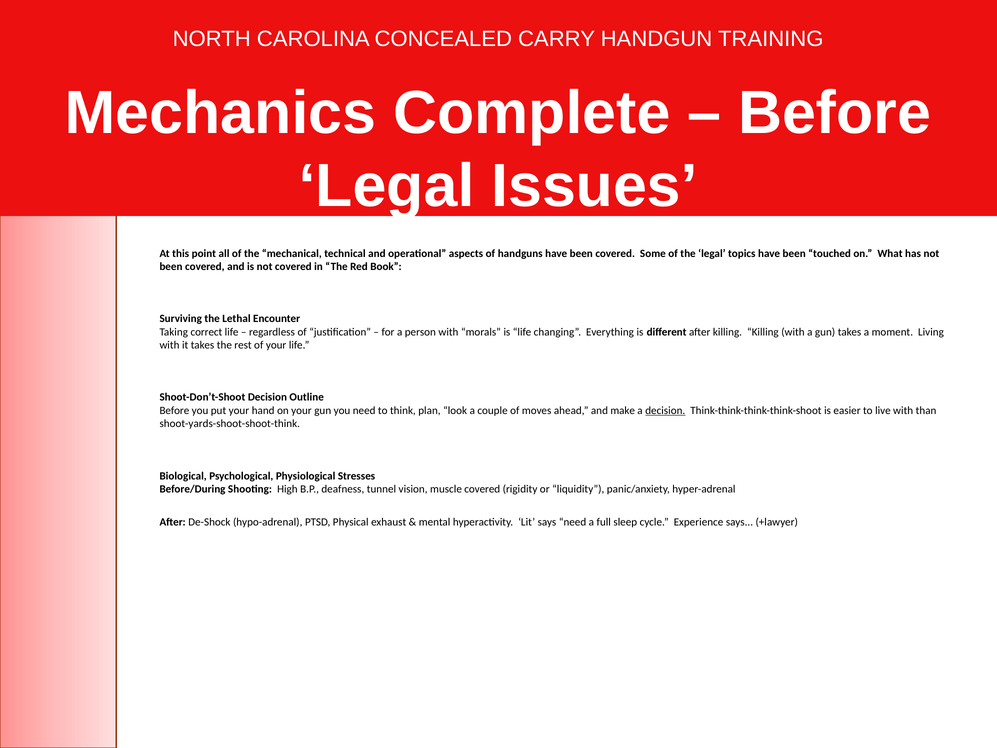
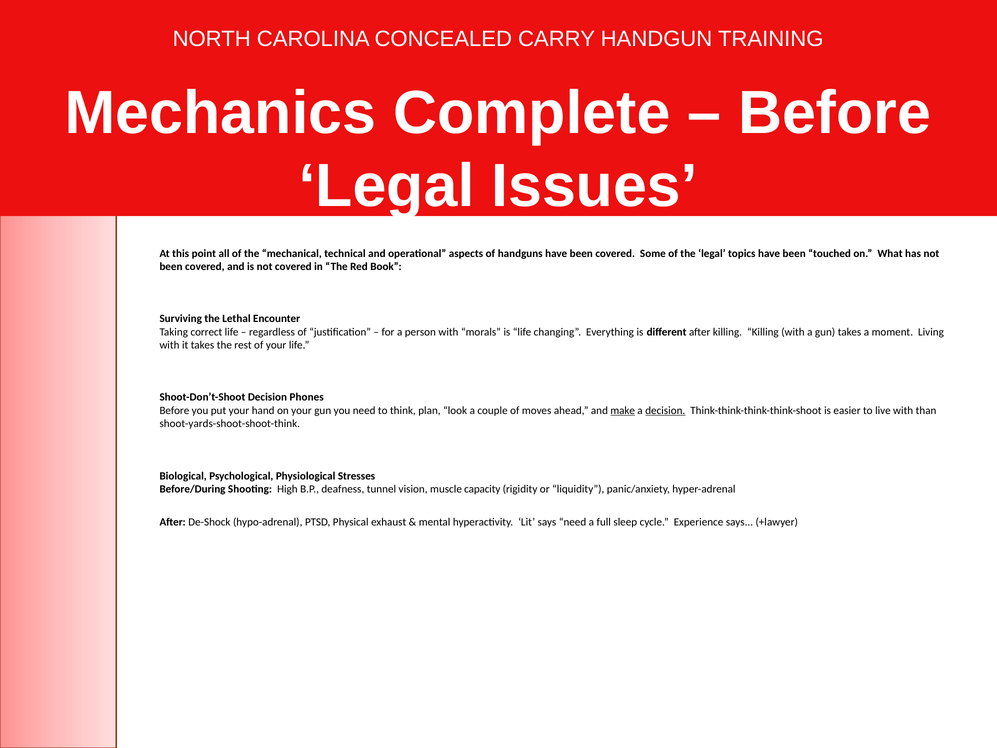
Outline: Outline -> Phones
make underline: none -> present
muscle covered: covered -> capacity
